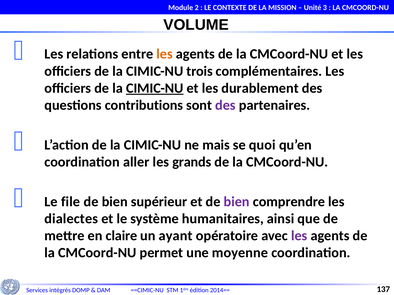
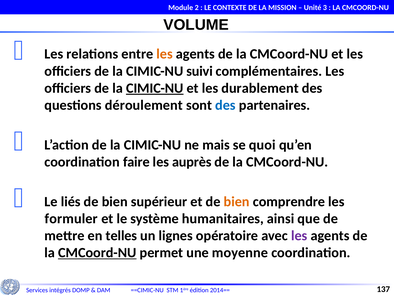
trois: trois -> suivi
contributions: contributions -> déroulement
des at (225, 105) colour: purple -> blue
aller: aller -> faire
grands: grands -> auprès
file: file -> liés
bien at (237, 202) colour: purple -> orange
dialectes: dialectes -> formuler
claire: claire -> telles
ayant: ayant -> lignes
CMCoord-NU at (97, 253) underline: none -> present
